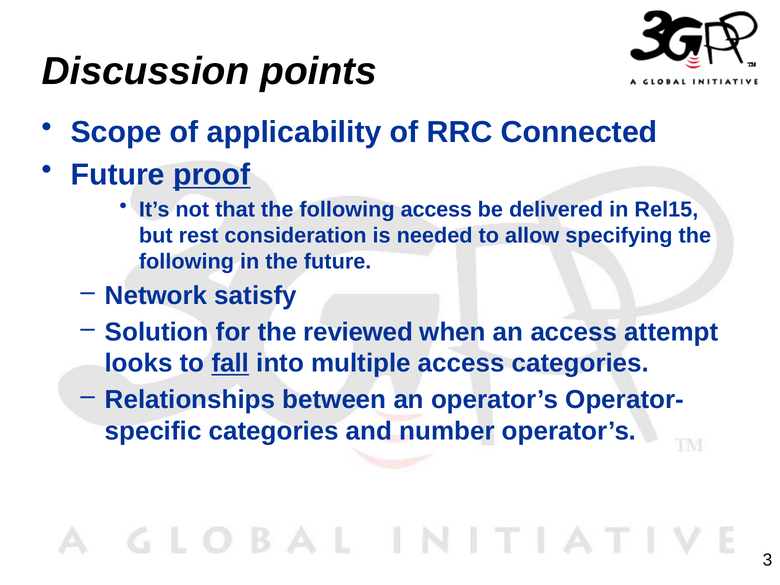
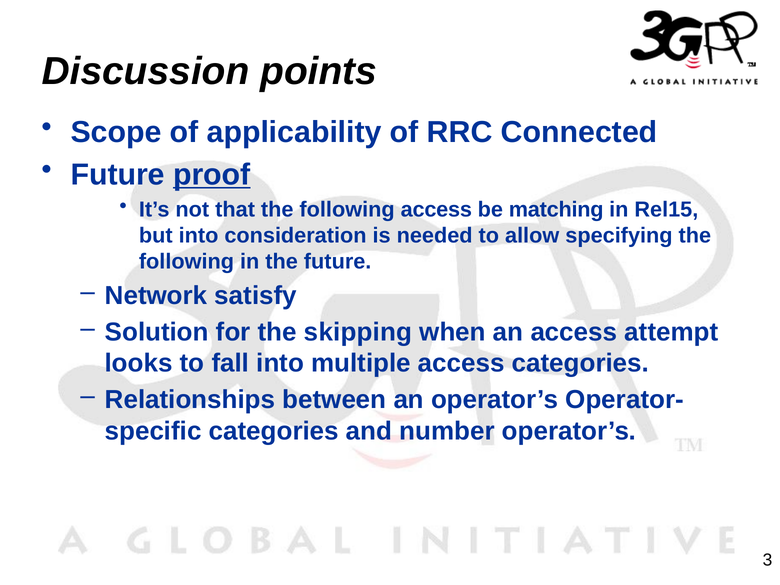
delivered: delivered -> matching
but rest: rest -> into
reviewed: reviewed -> skipping
fall underline: present -> none
